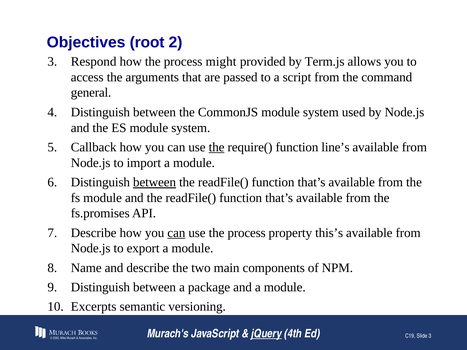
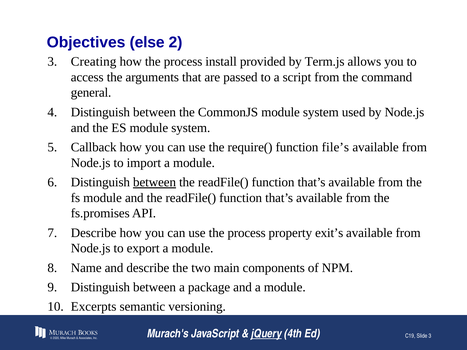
root: root -> else
Respond: Respond -> Creating
might: might -> install
the at (217, 147) underline: present -> none
line’s: line’s -> file’s
can at (176, 233) underline: present -> none
this’s: this’s -> exit’s
